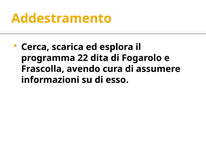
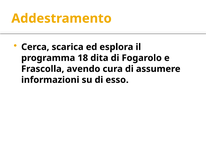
22: 22 -> 18
